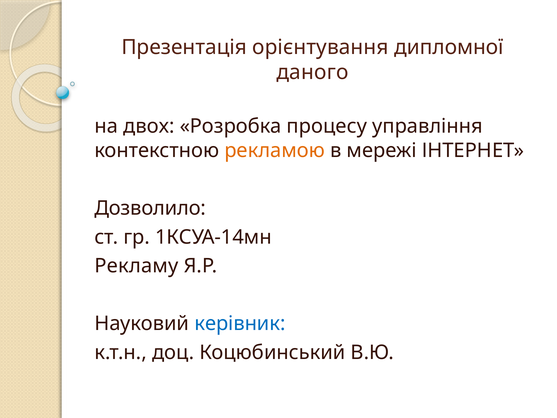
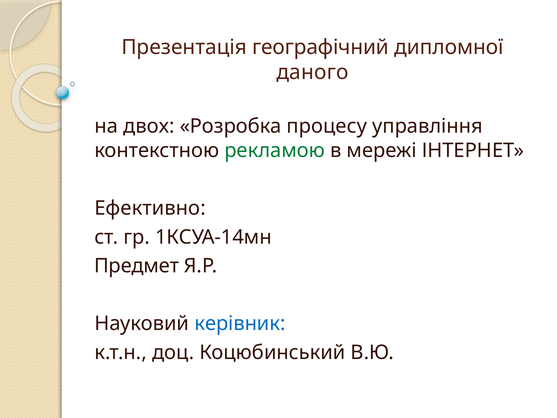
орієнтування: орієнтування -> географічний
рекламою colour: orange -> green
Дозволило: Дозволило -> Ефективно
Рекламу: Рекламу -> Предмет
